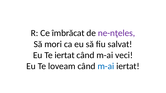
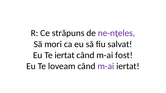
îmbrăcat: îmbrăcat -> străpuns
veci: veci -> fost
m-ai at (106, 66) colour: blue -> purple
